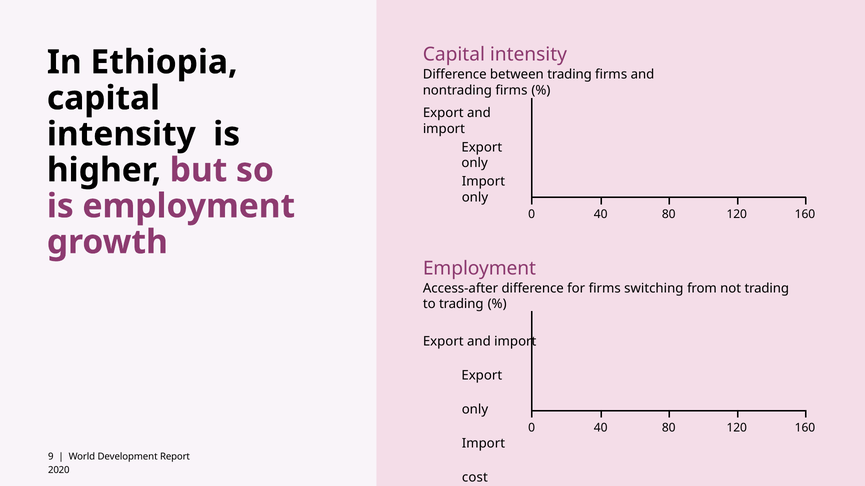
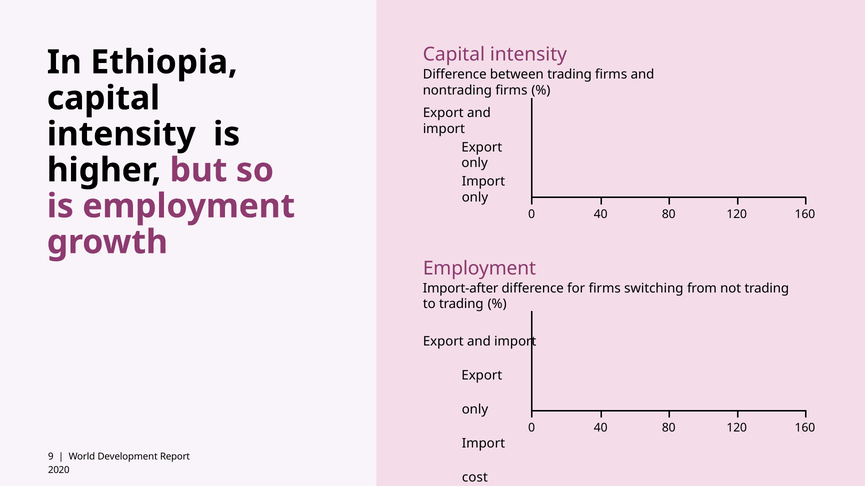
Access-after: Access-after -> Import-after
